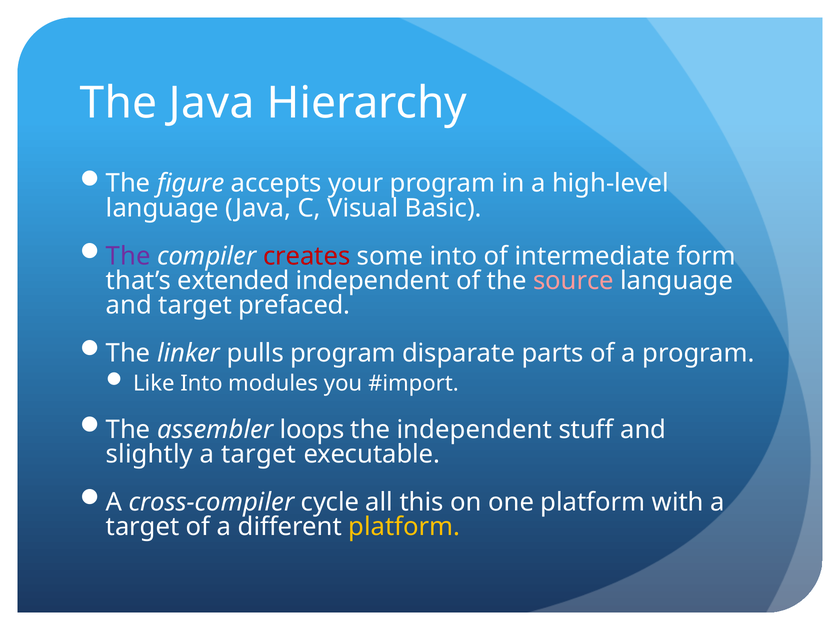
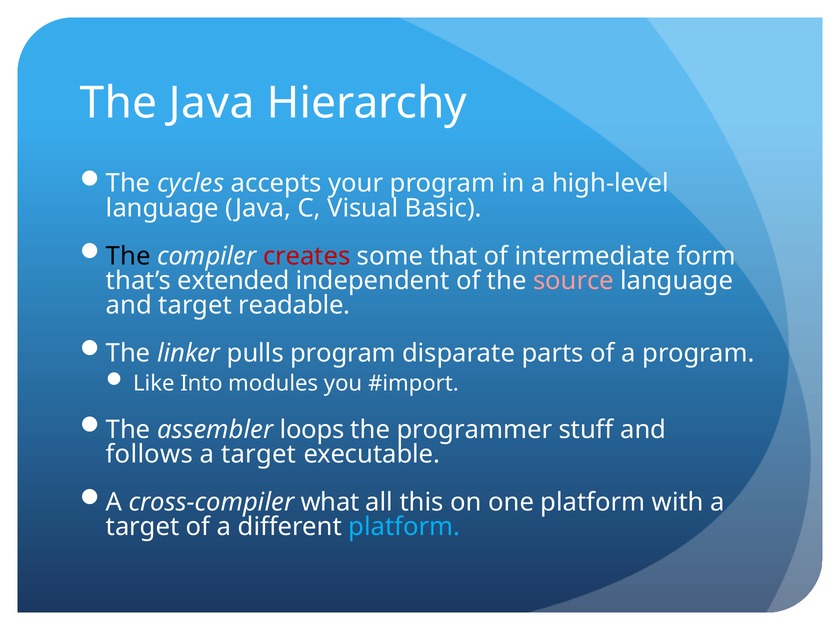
figure: figure -> cycles
The at (128, 256) colour: purple -> black
some into: into -> that
prefaced: prefaced -> readable
the independent: independent -> programmer
slightly: slightly -> follows
cycle: cycle -> what
platform at (404, 527) colour: yellow -> light blue
